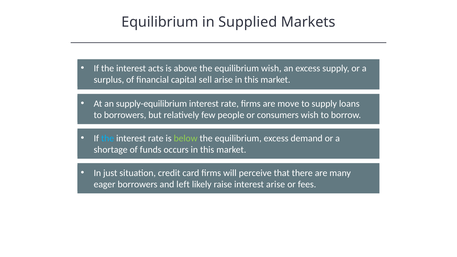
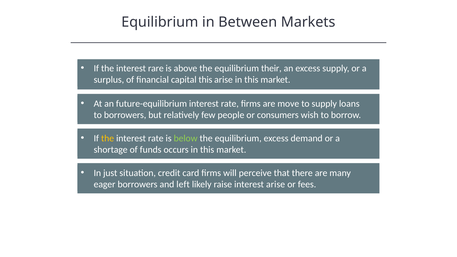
Supplied: Supplied -> Between
acts: acts -> rare
equilibrium wish: wish -> their
capital sell: sell -> this
supply-equilibrium: supply-equilibrium -> future-equilibrium
the at (108, 138) colour: light blue -> yellow
